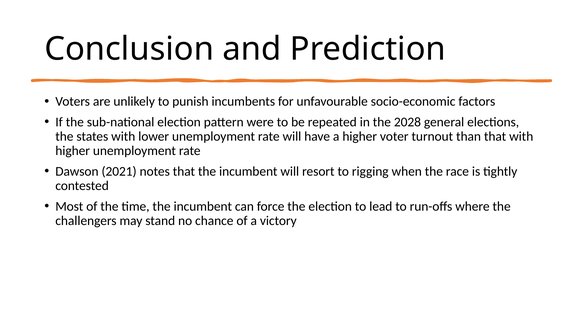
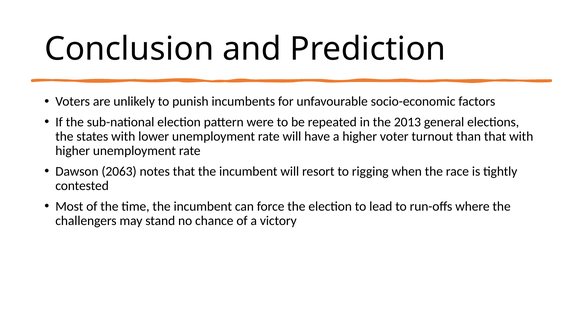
2028: 2028 -> 2013
2021: 2021 -> 2063
